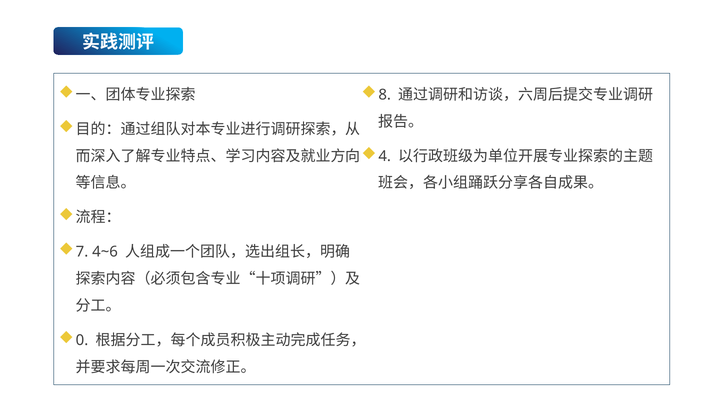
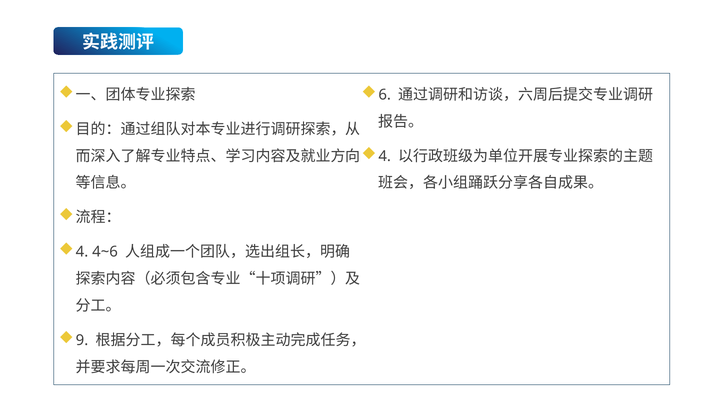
8: 8 -> 6
7 at (82, 252): 7 -> 4
0: 0 -> 9
